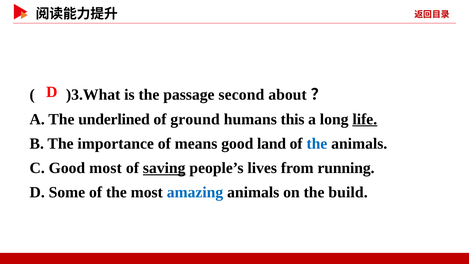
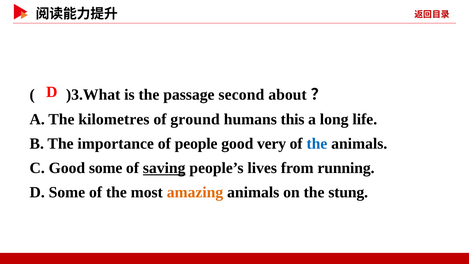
underlined: underlined -> kilometres
life underline: present -> none
means: means -> people
land: land -> very
Good most: most -> some
amazing colour: blue -> orange
build: build -> stung
